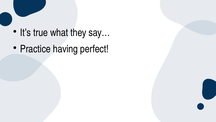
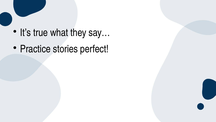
having: having -> stories
